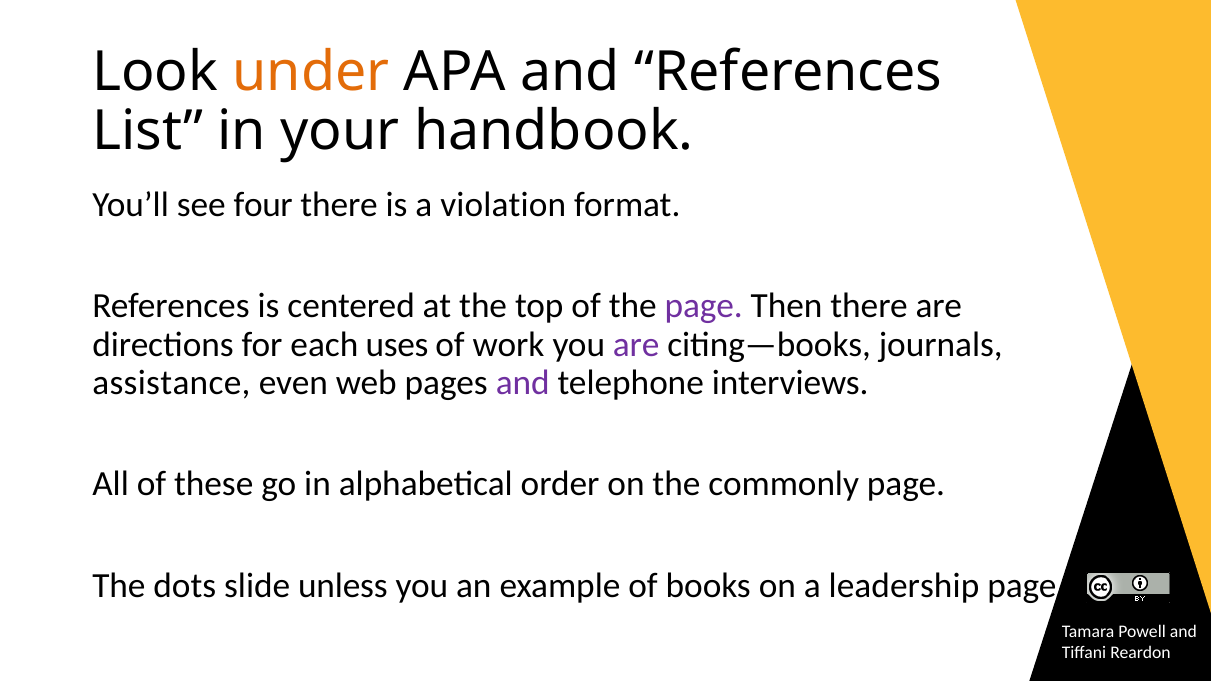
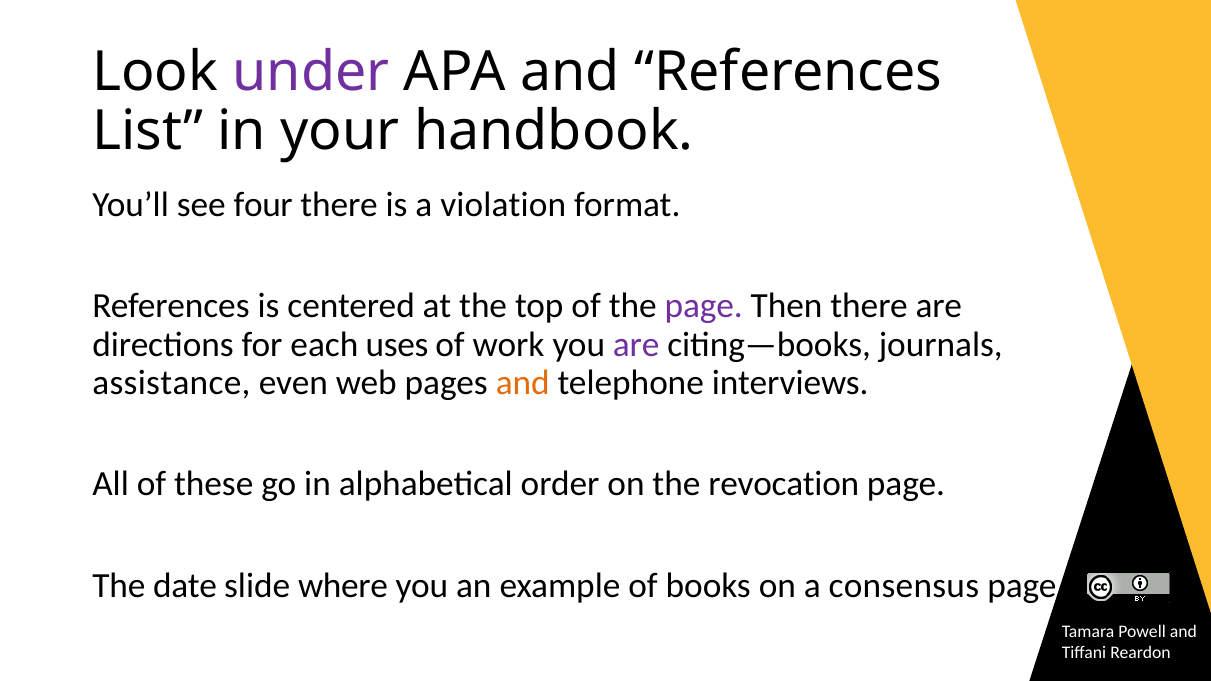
under colour: orange -> purple
and at (523, 383) colour: purple -> orange
commonly: commonly -> revocation
dots: dots -> date
unless: unless -> where
leadership: leadership -> consensus
